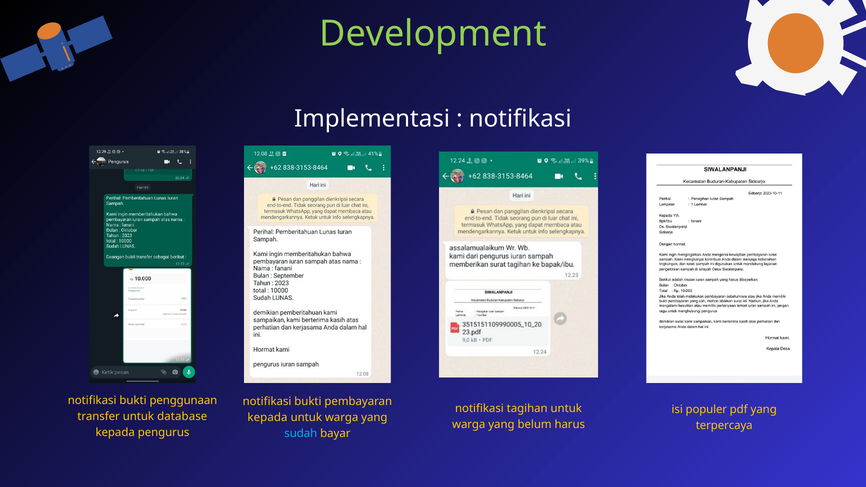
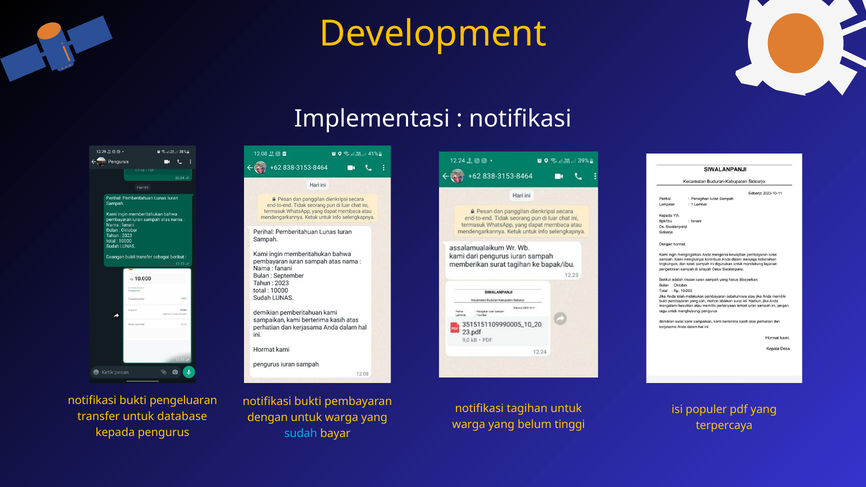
Development colour: light green -> yellow
penggunaan: penggunaan -> pengeluaran
kepada at (267, 417): kepada -> dengan
harus: harus -> tinggi
